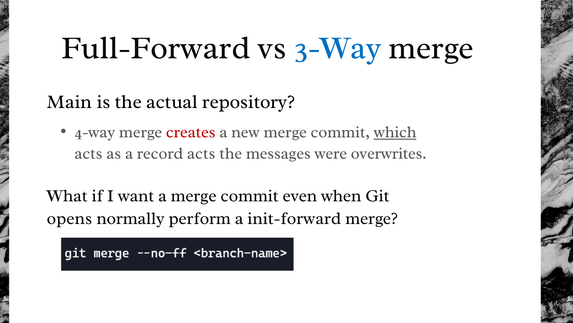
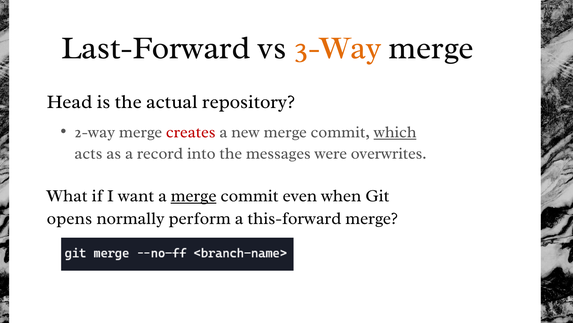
Full-Forward: Full-Forward -> Last-Forward
3-Way colour: blue -> orange
Main: Main -> Head
4-way: 4-way -> 2-way
record acts: acts -> into
merge at (194, 195) underline: none -> present
init-forward: init-forward -> this-forward
